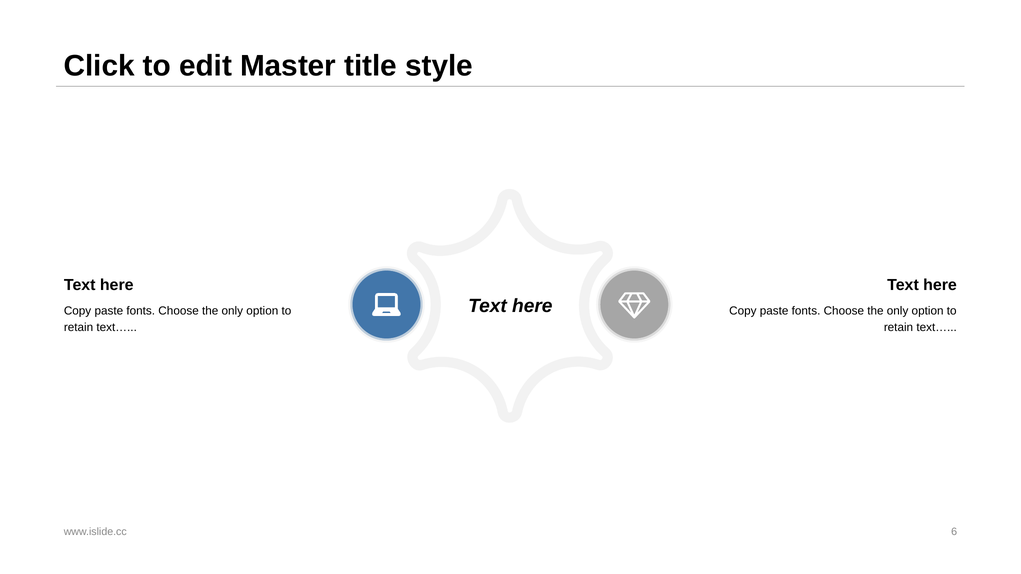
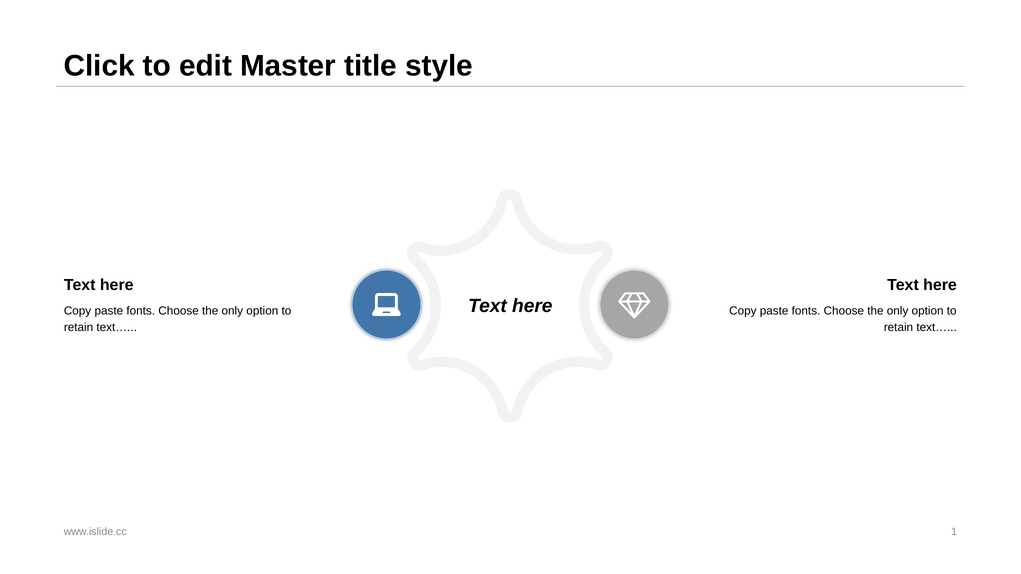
6: 6 -> 1
